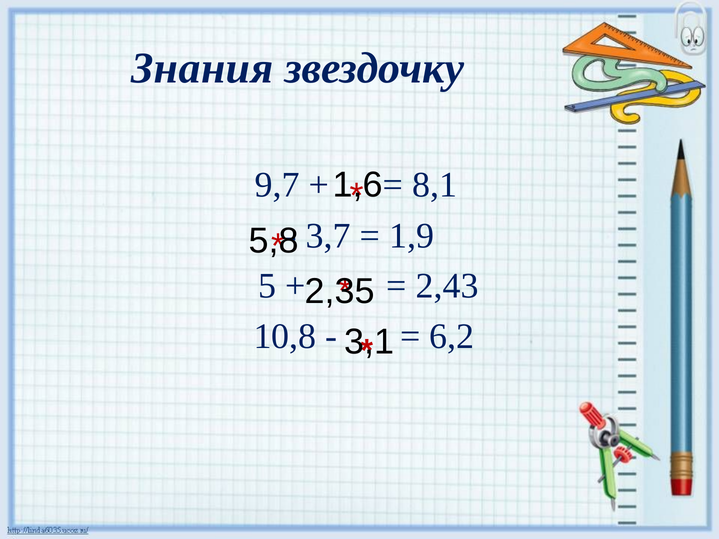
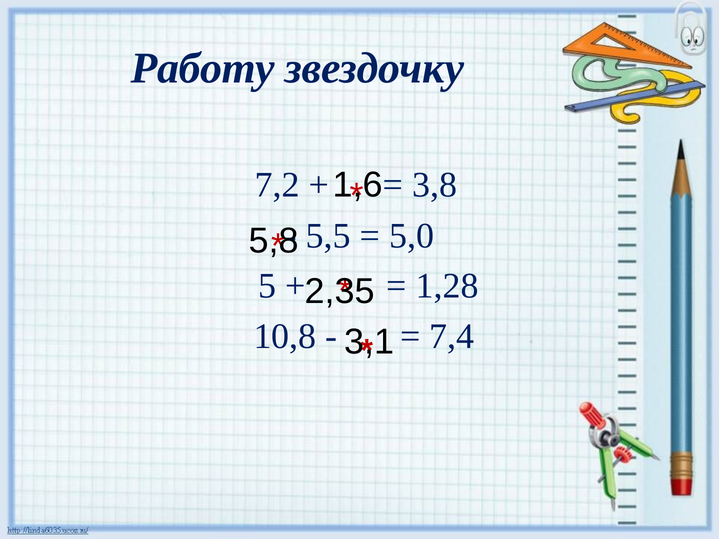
Знания: Знания -> Работу
9,7: 9,7 -> 7,2
8,1: 8,1 -> 3,8
3,7: 3,7 -> 5,5
1,9: 1,9 -> 5,0
2,43: 2,43 -> 1,28
6,2: 6,2 -> 7,4
